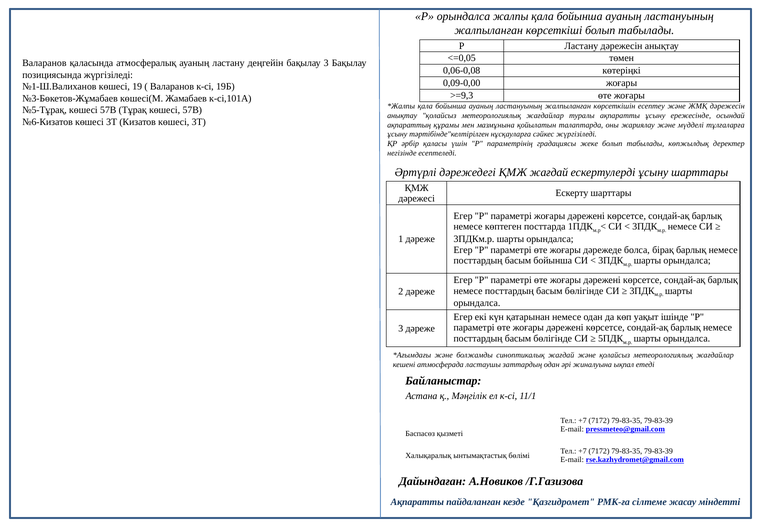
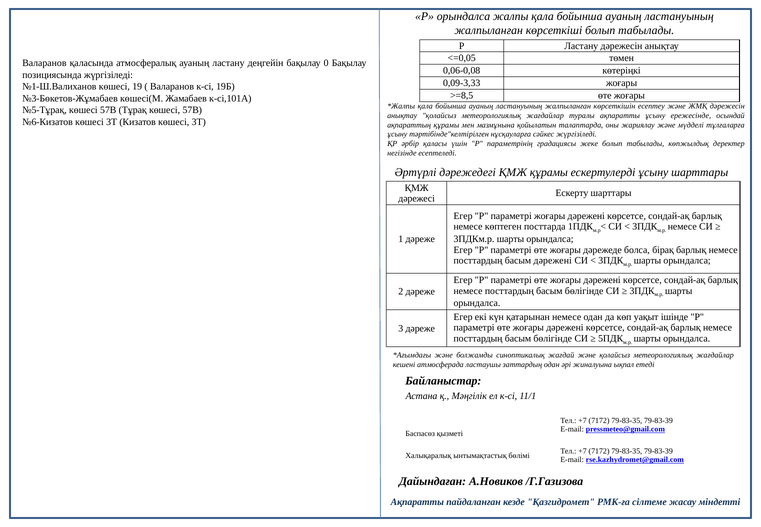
бақылау 3: 3 -> 0
0,09-0,00: 0,09-0,00 -> 0,09-3,33
>=9,3: >=9,3 -> >=8,5
ҚМЖ жағдай: жағдай -> құрамы
басым бойынша: бойынша -> дәрежені
